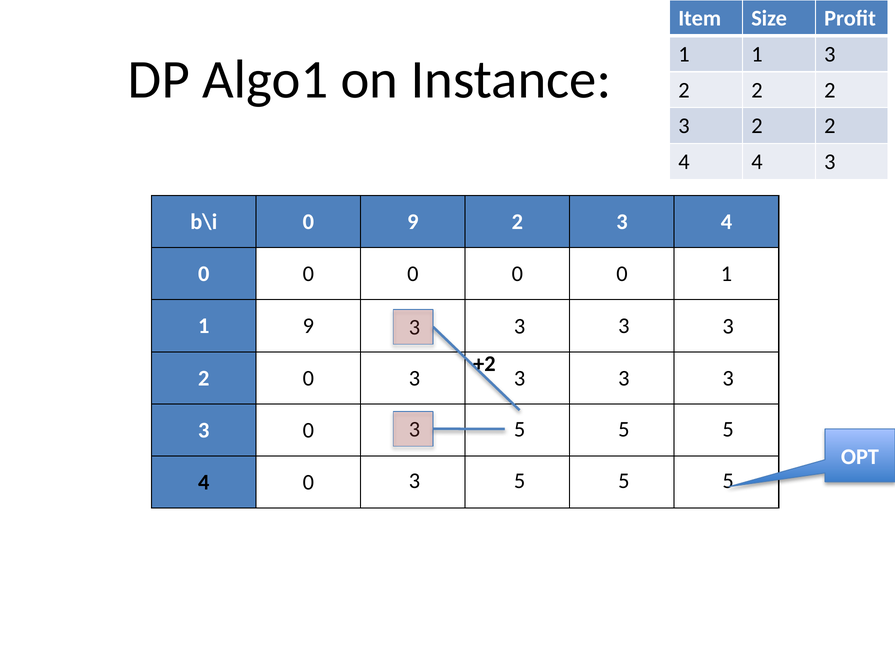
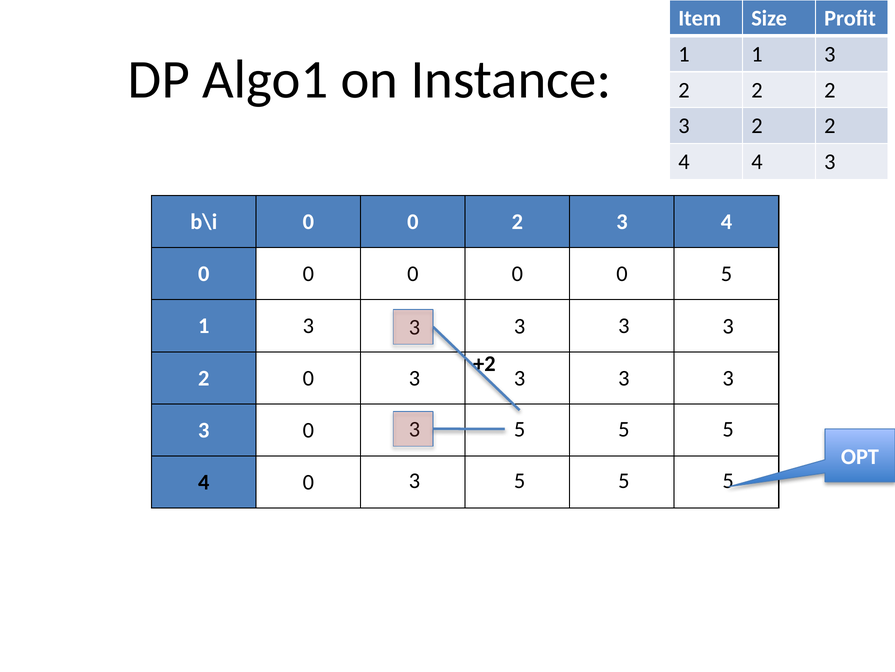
b\i 0 9: 9 -> 0
0 1: 1 -> 5
9 at (308, 326): 9 -> 3
